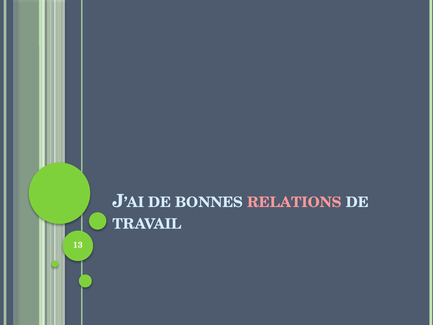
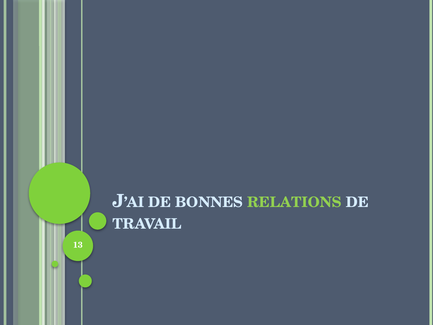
RELATIONS colour: pink -> light green
